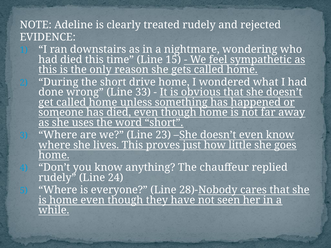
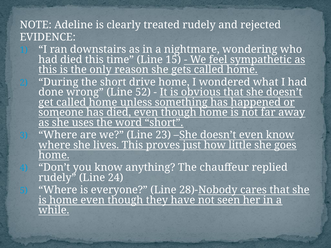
33: 33 -> 52
